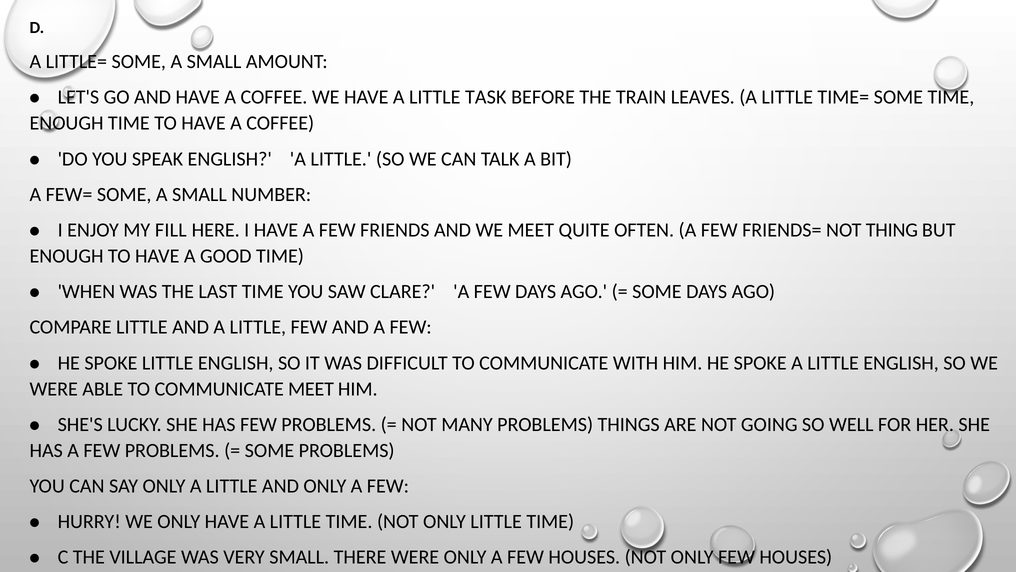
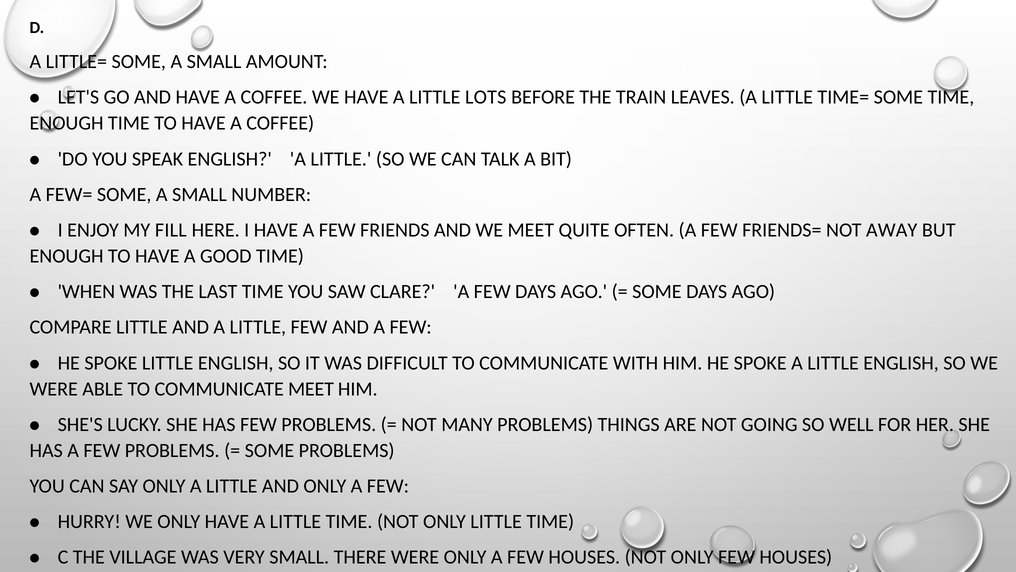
TASK: TASK -> LOTS
THING: THING -> AWAY
